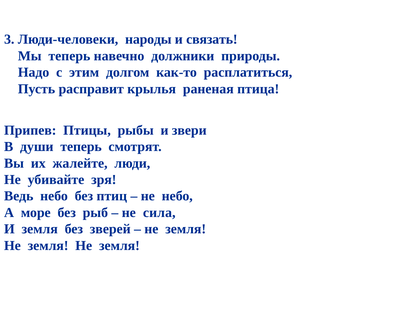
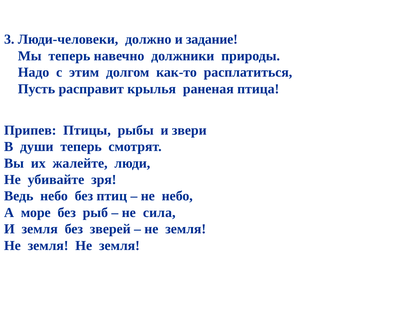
народы: народы -> должно
связать: связать -> задание
